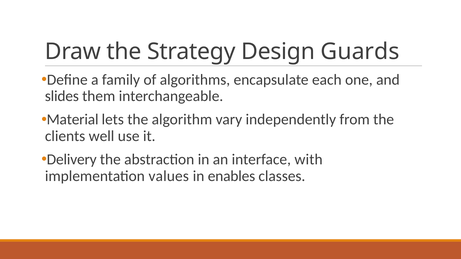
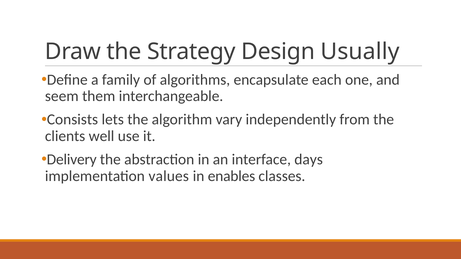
Guards: Guards -> Usually
slides: slides -> seem
Material: Material -> Consists
with: with -> days
